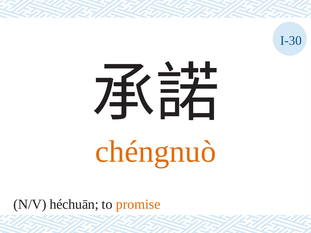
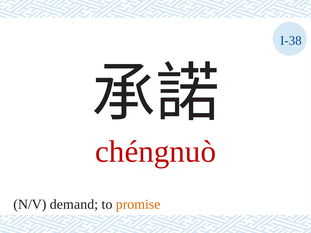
I-30: I-30 -> I-38
chéngnuò colour: orange -> red
héchuān: héchuān -> demand
